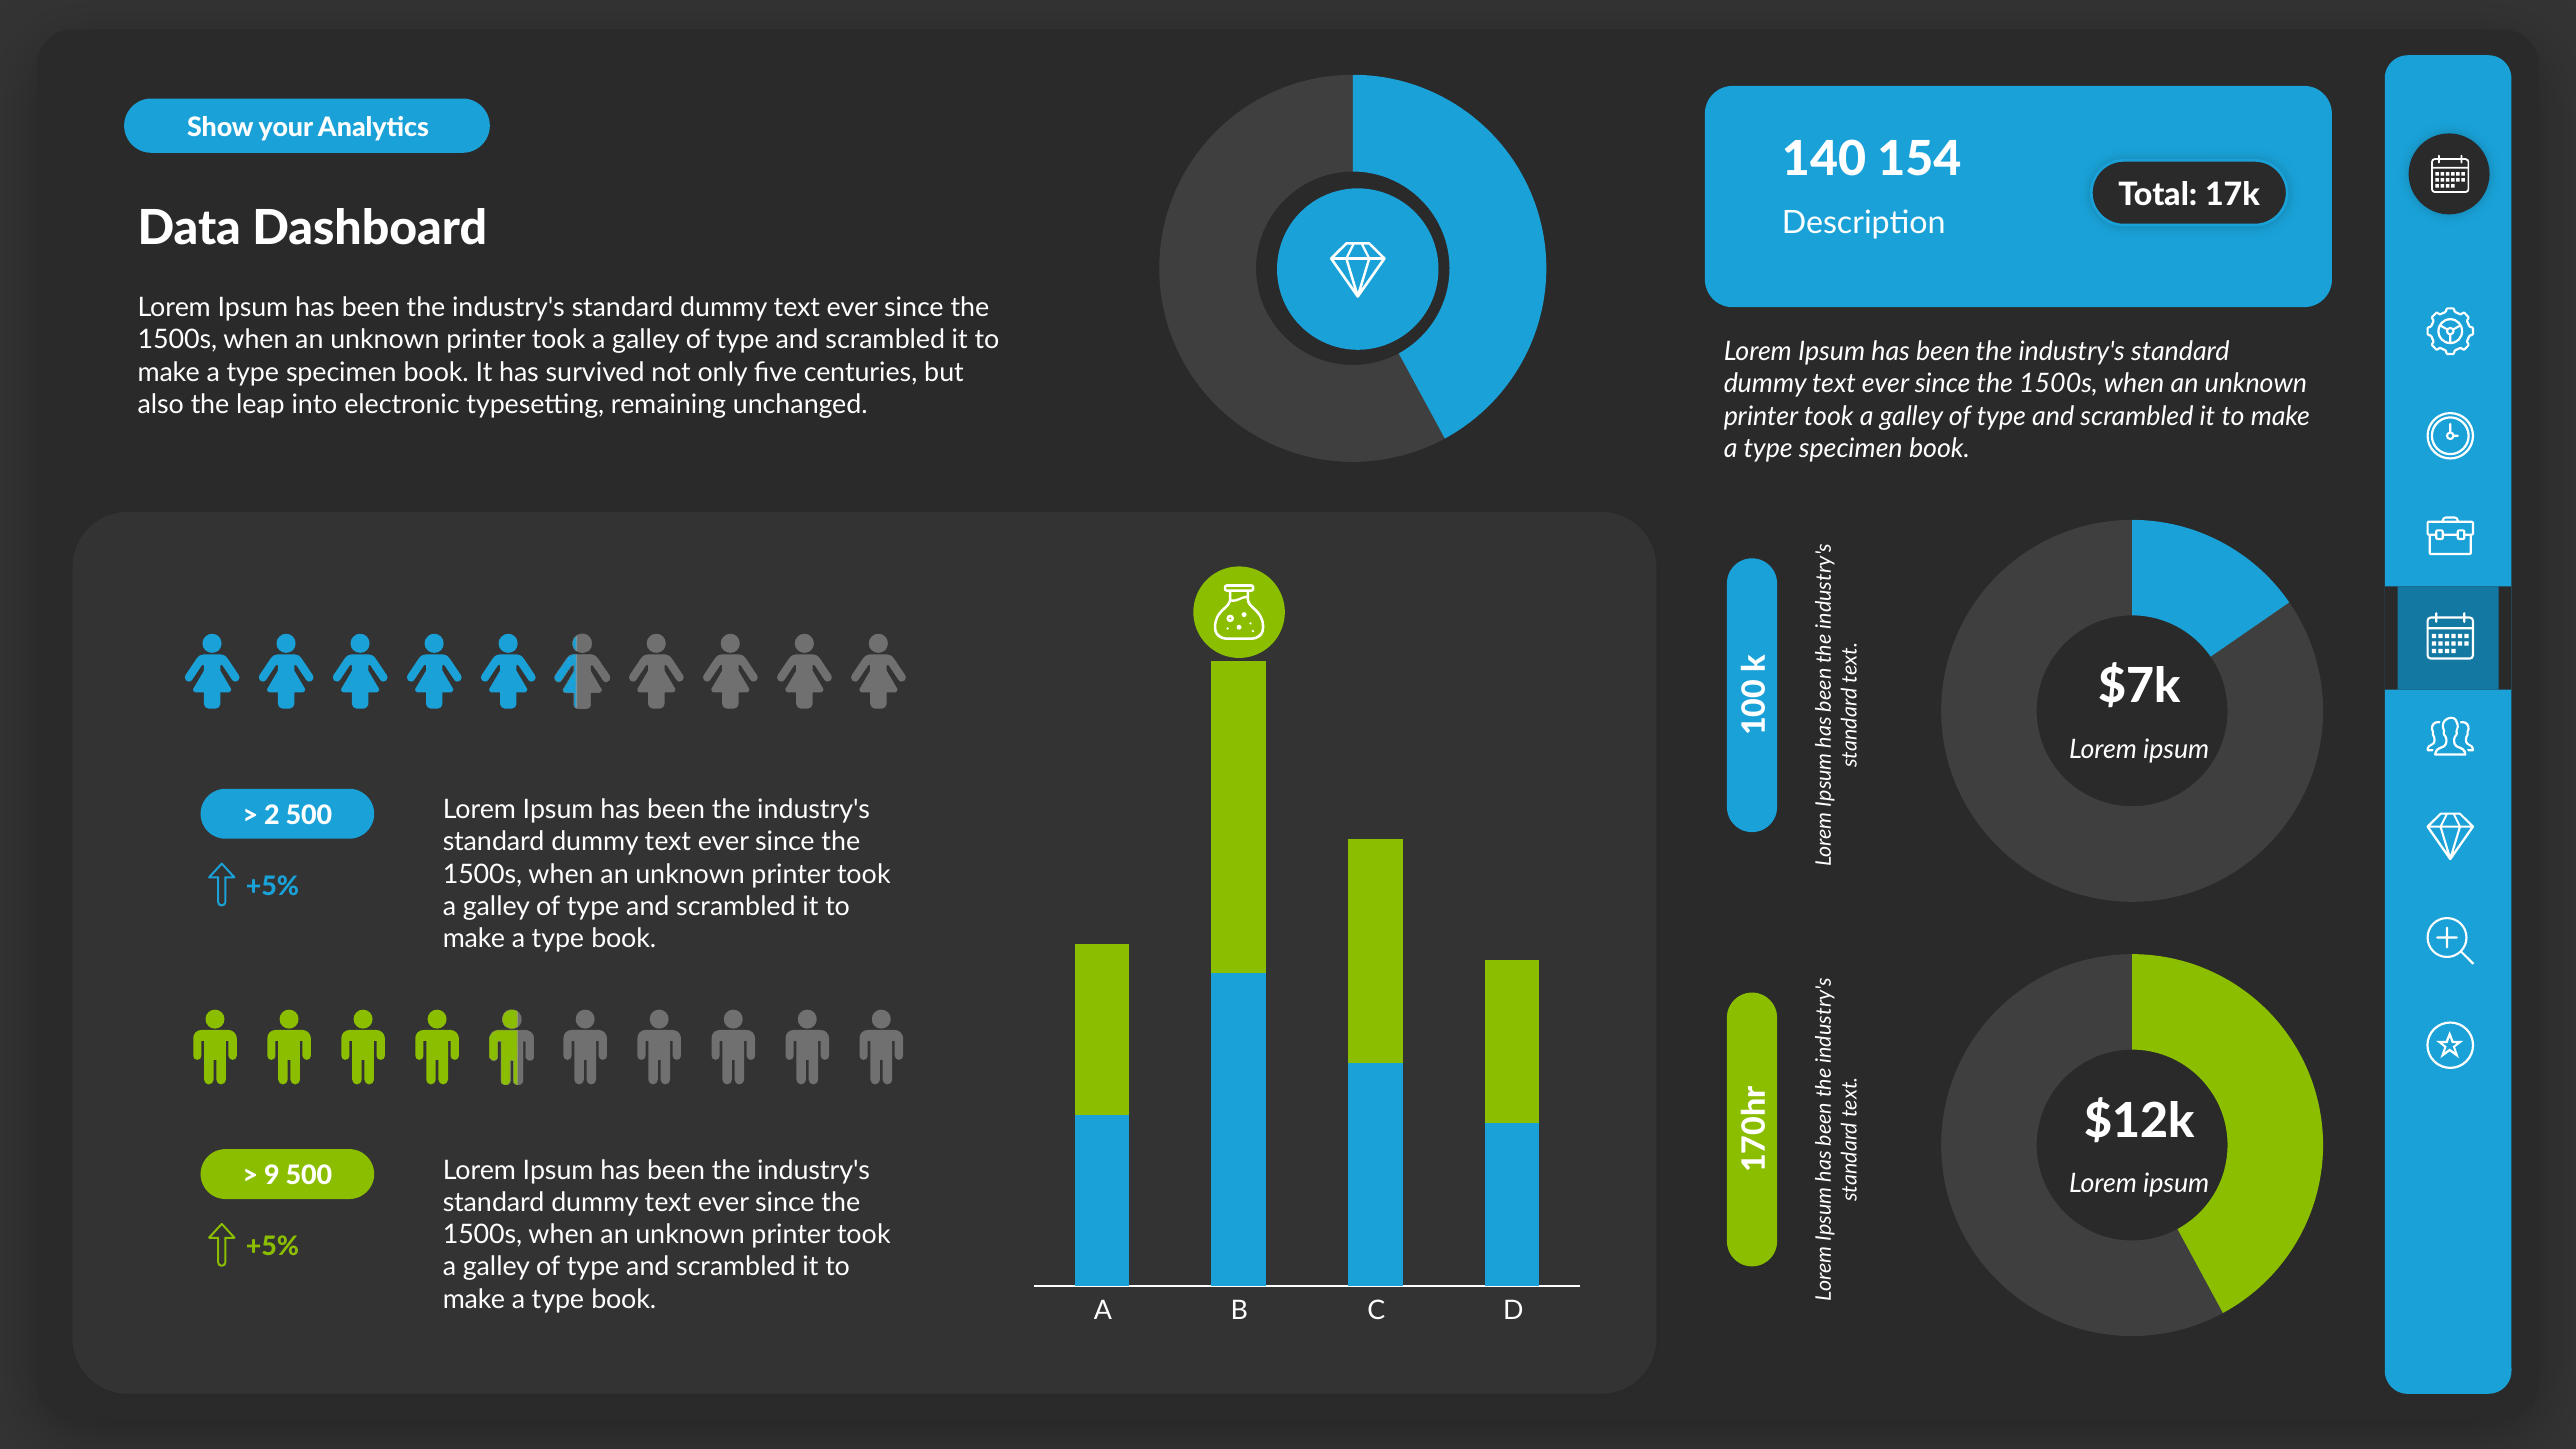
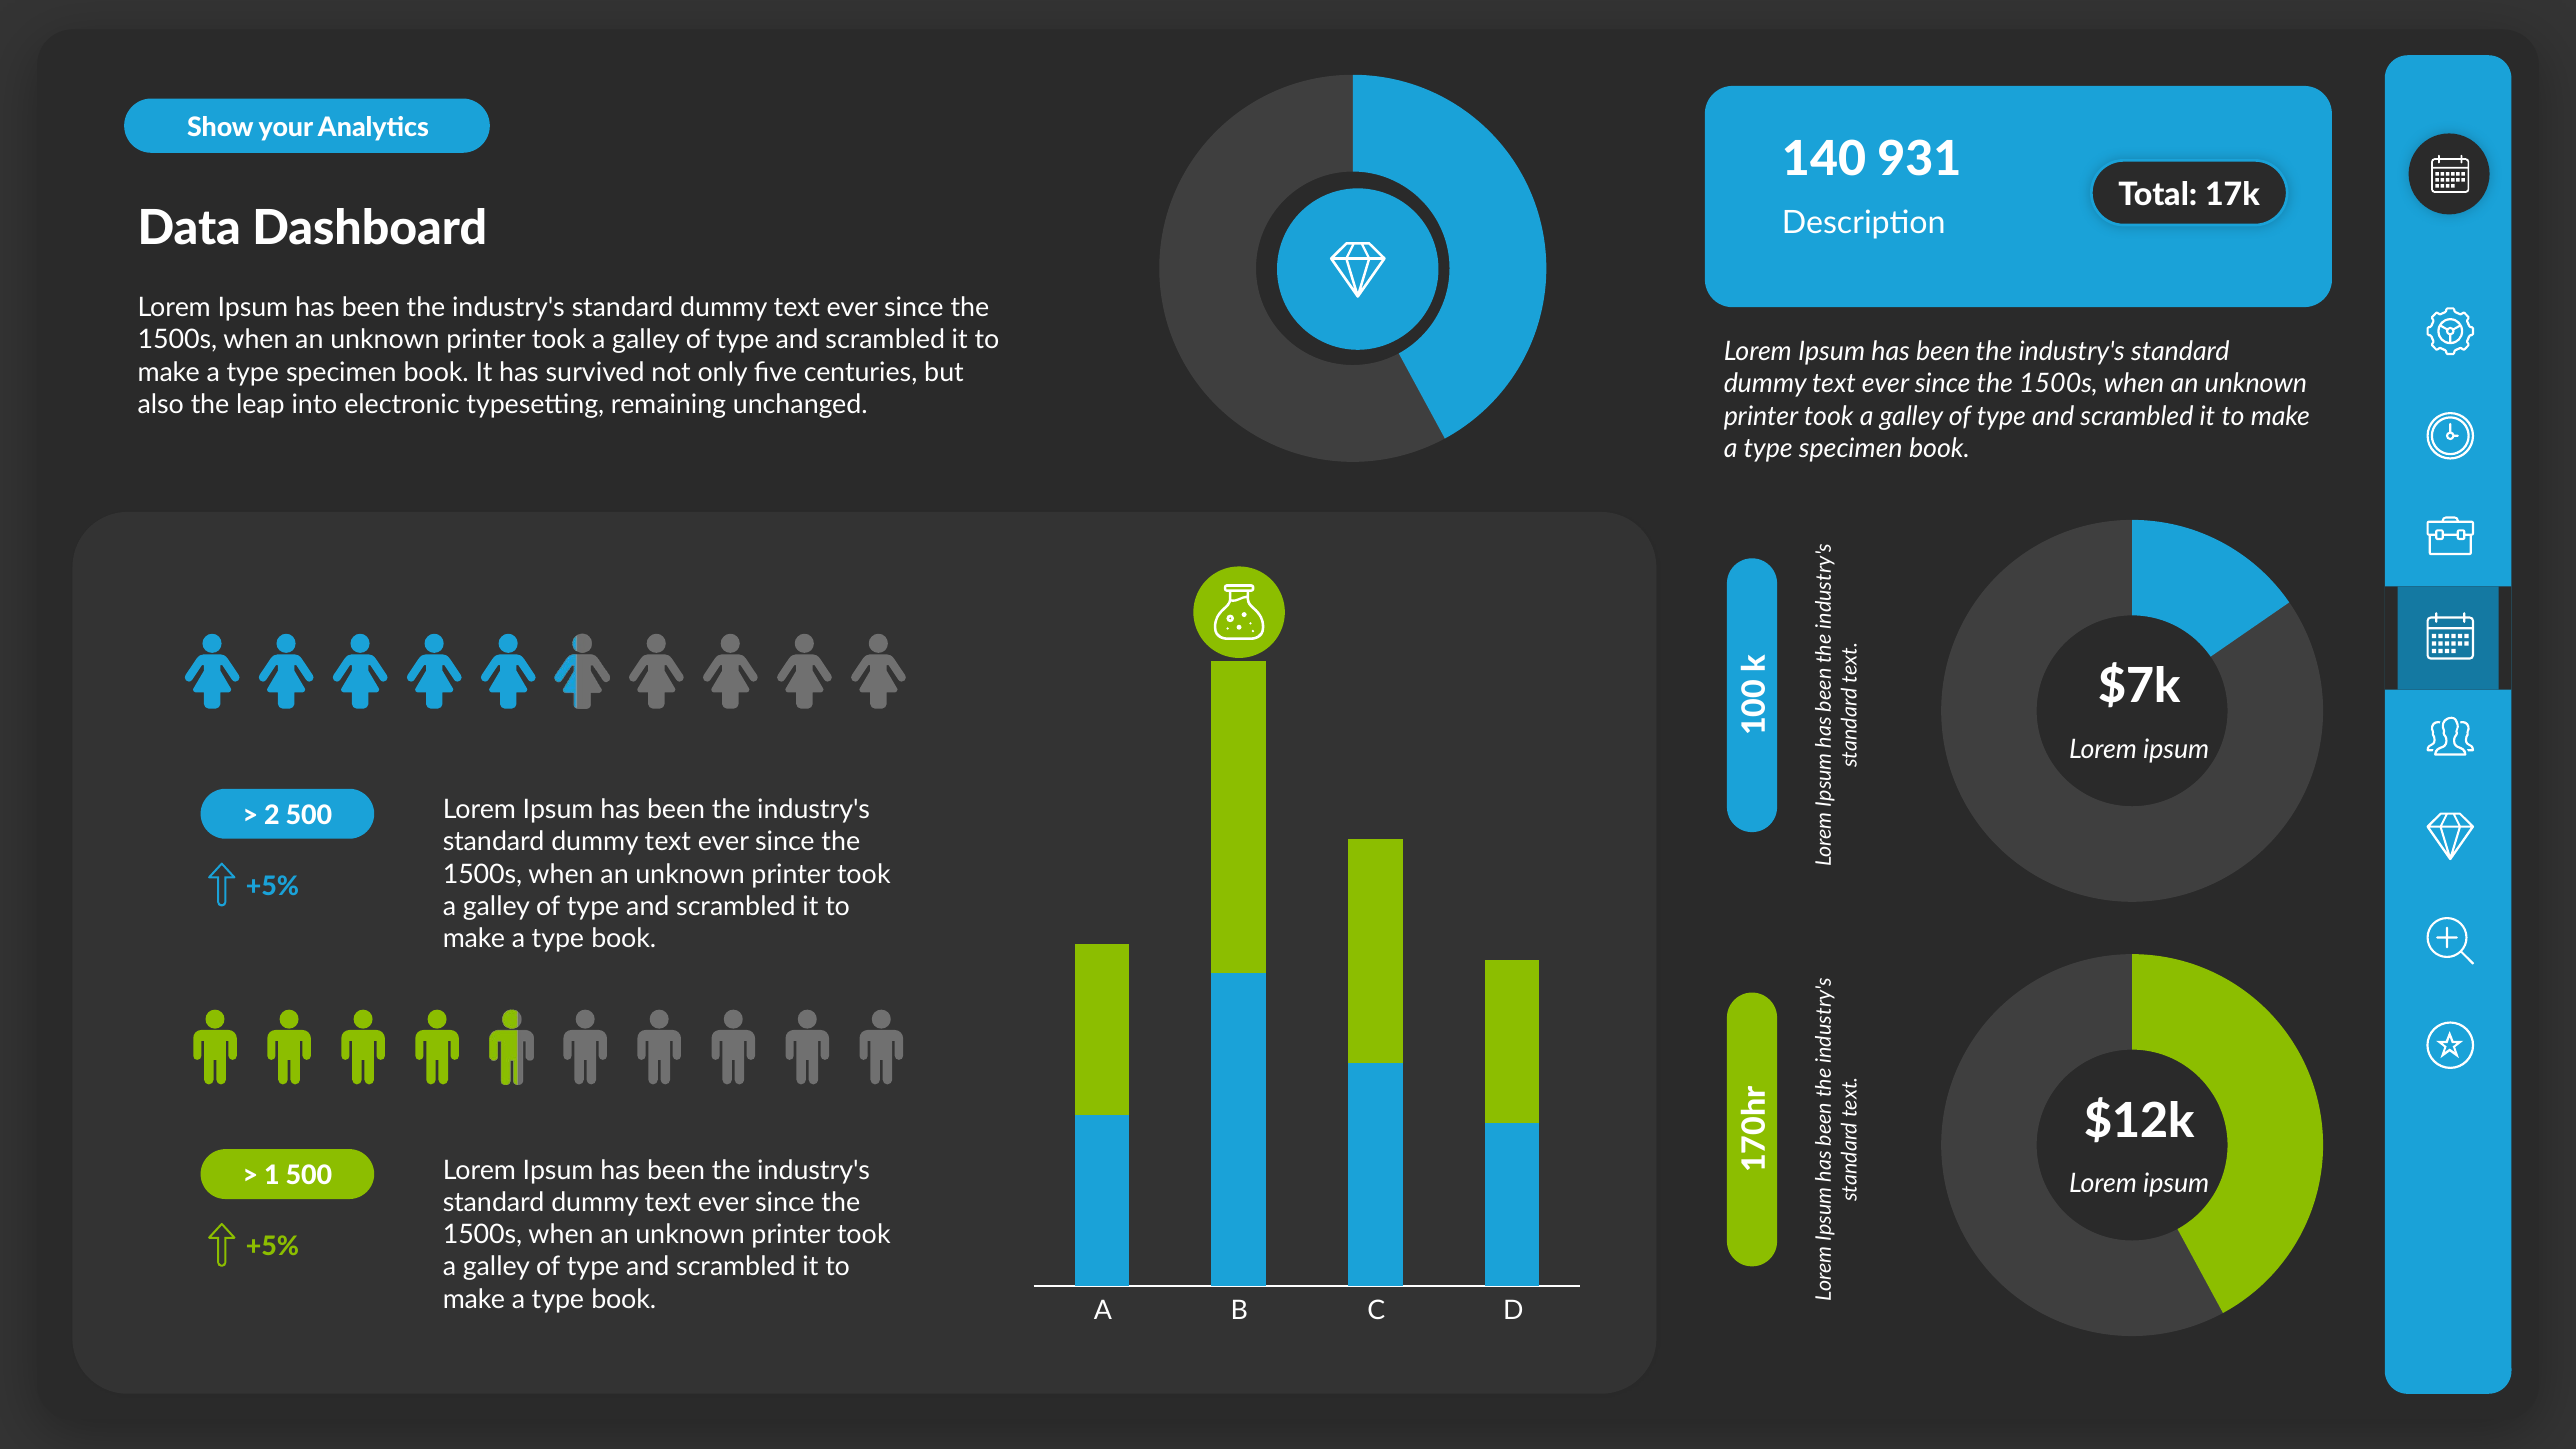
154: 154 -> 931
9 at (272, 1176): 9 -> 1
